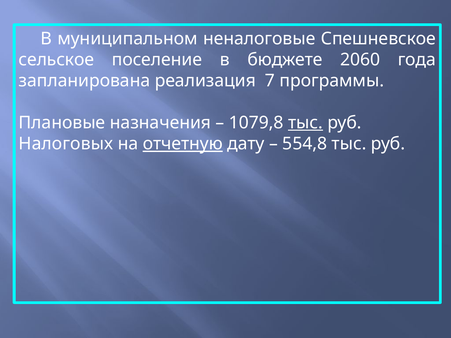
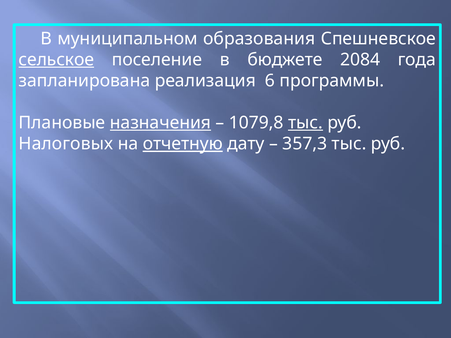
неналоговые: неналоговые -> образования
сельское underline: none -> present
2060: 2060 -> 2084
7: 7 -> 6
назначения underline: none -> present
554,8: 554,8 -> 357,3
